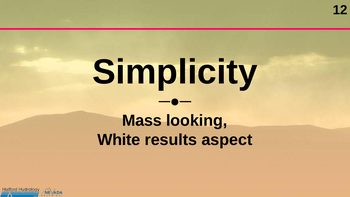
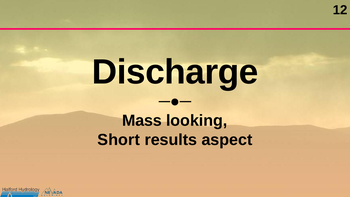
Simplicity: Simplicity -> Discharge
White: White -> Short
